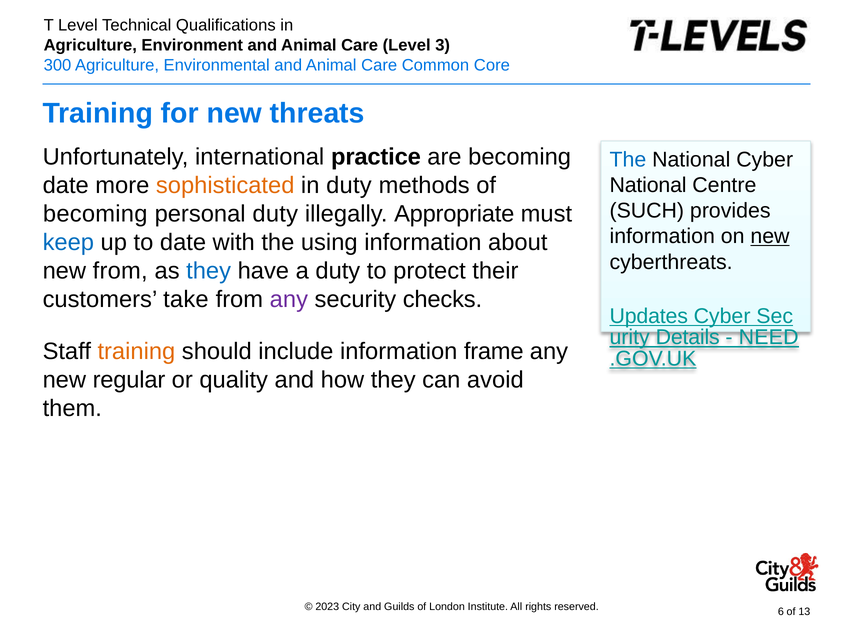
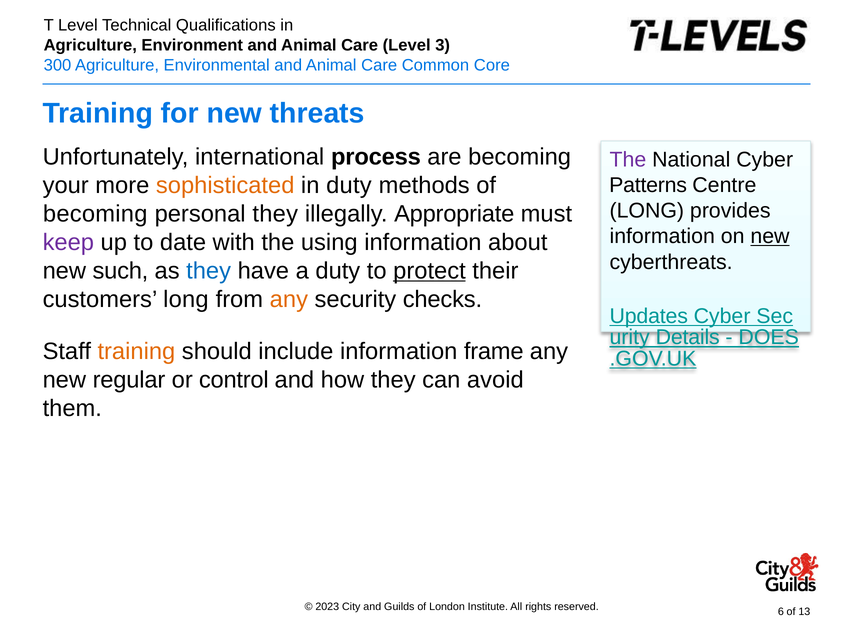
practice: practice -> process
The at (628, 160) colour: blue -> purple
date at (66, 185): date -> your
National at (648, 185): National -> Patterns
SUCH at (647, 211): SUCH -> LONG
personal duty: duty -> they
keep colour: blue -> purple
new from: from -> such
protect underline: none -> present
customers take: take -> long
any at (289, 299) colour: purple -> orange
NEED: NEED -> DOES
quality: quality -> control
